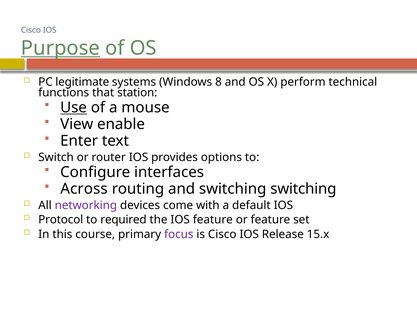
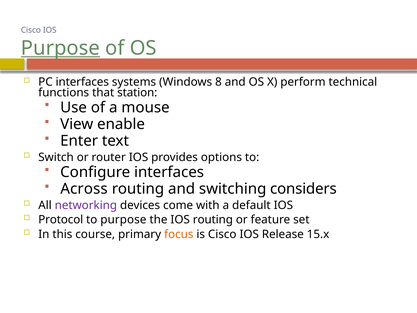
PC legitimate: legitimate -> interfaces
Use underline: present -> none
switching switching: switching -> considers
to required: required -> purpose
IOS feature: feature -> routing
focus colour: purple -> orange
